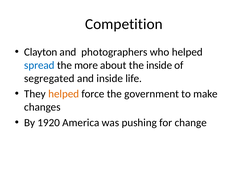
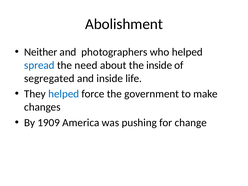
Competition: Competition -> Abolishment
Clayton: Clayton -> Neither
more: more -> need
helped at (64, 94) colour: orange -> blue
1920: 1920 -> 1909
